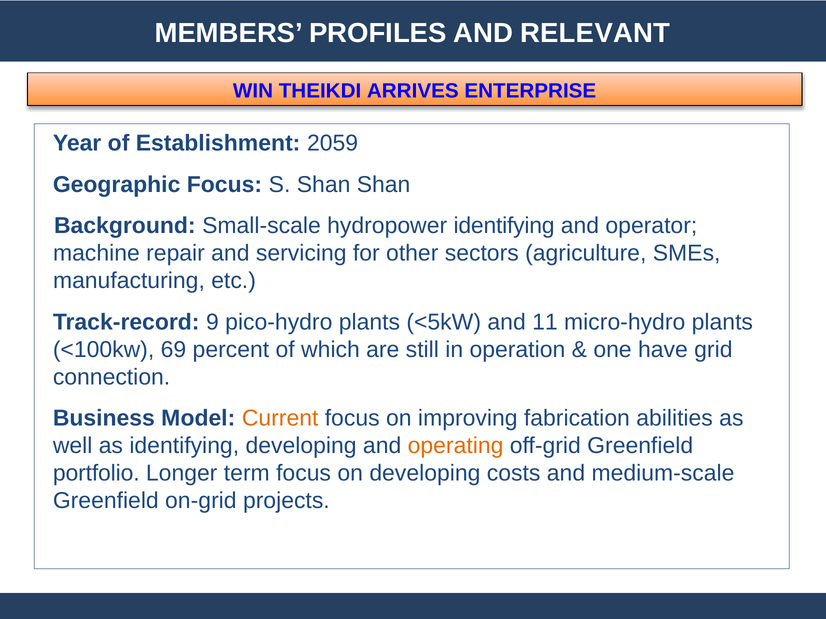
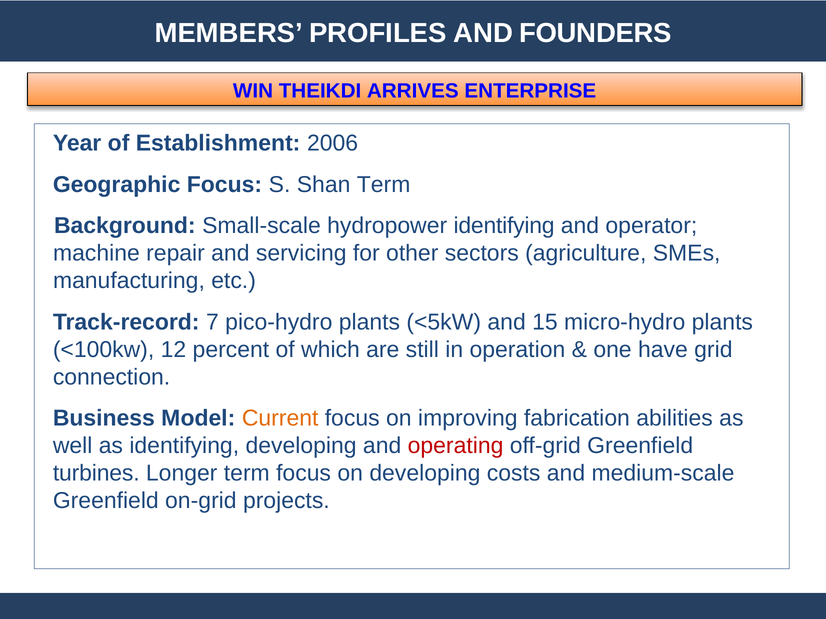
RELEVANT: RELEVANT -> FOUNDERS
2059: 2059 -> 2006
Shan Shan: Shan -> Term
9: 9 -> 7
11: 11 -> 15
69: 69 -> 12
operating colour: orange -> red
portfolio: portfolio -> turbines
